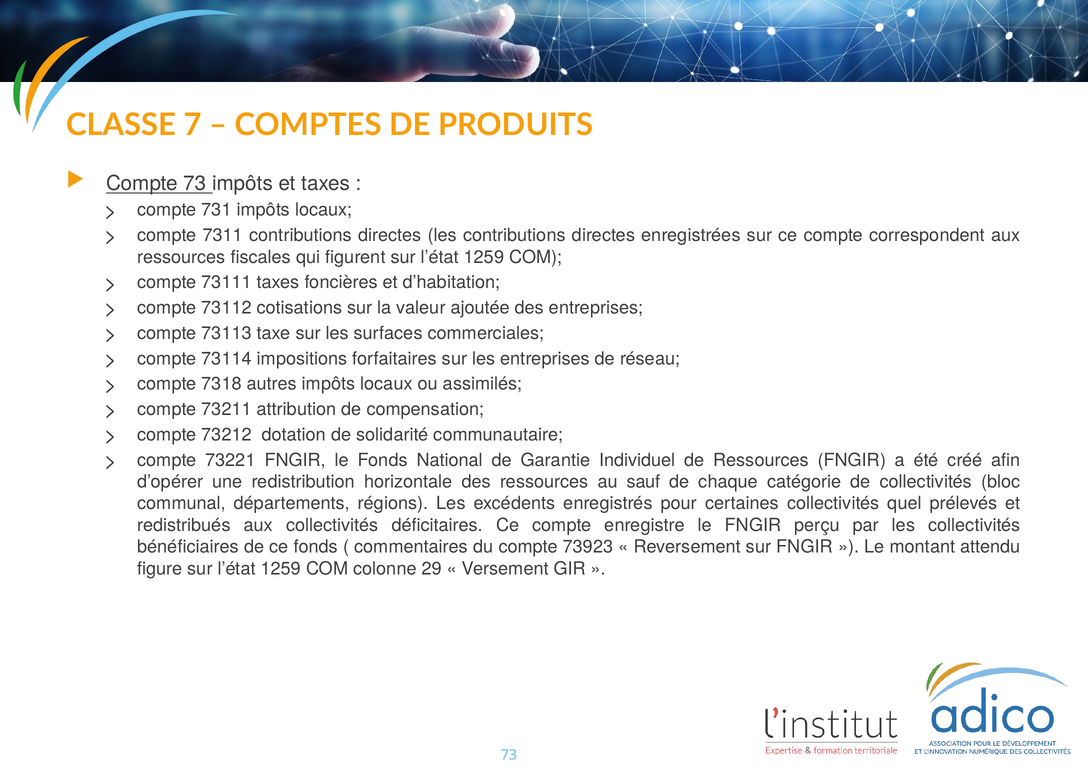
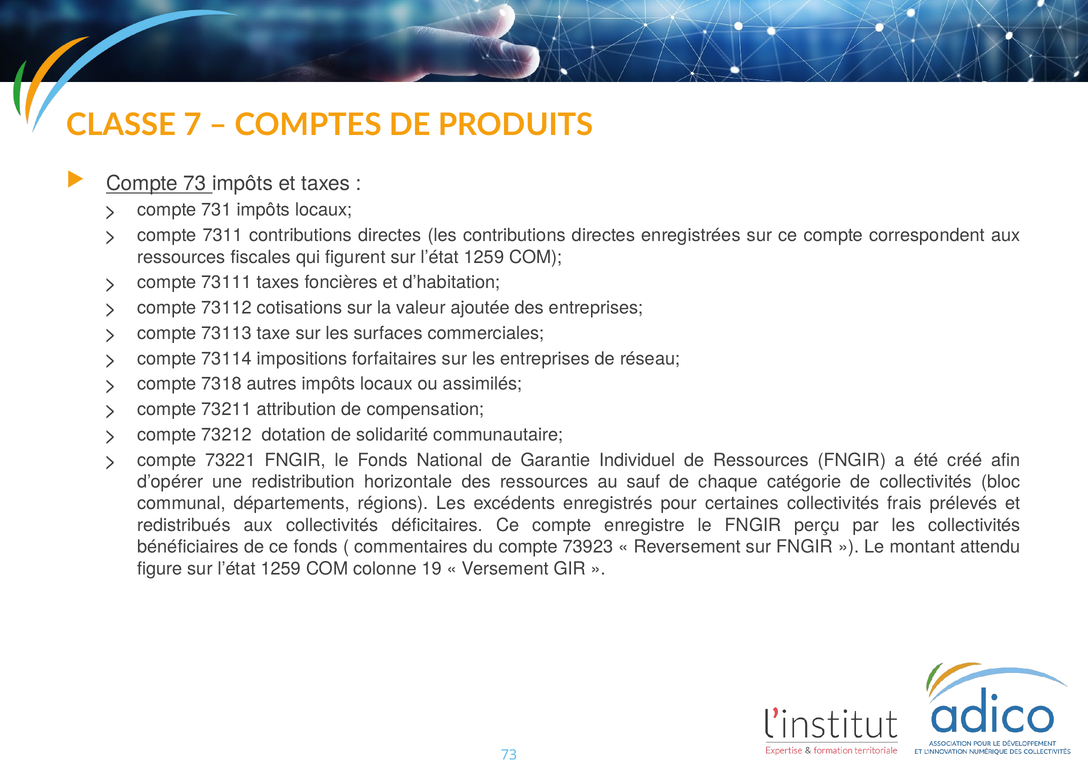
quel: quel -> frais
29: 29 -> 19
